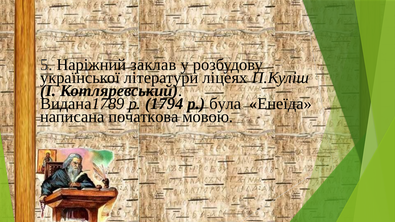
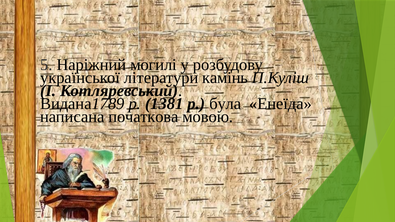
заклав: заклав -> могилі
ліцеях: ліцеях -> камінь
1794: 1794 -> 1381
